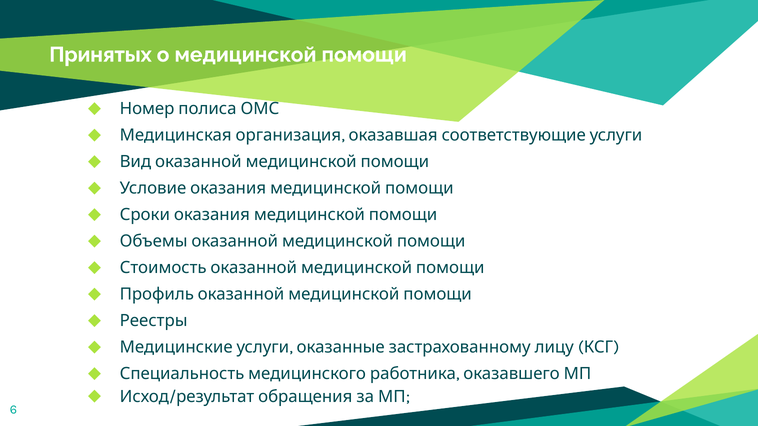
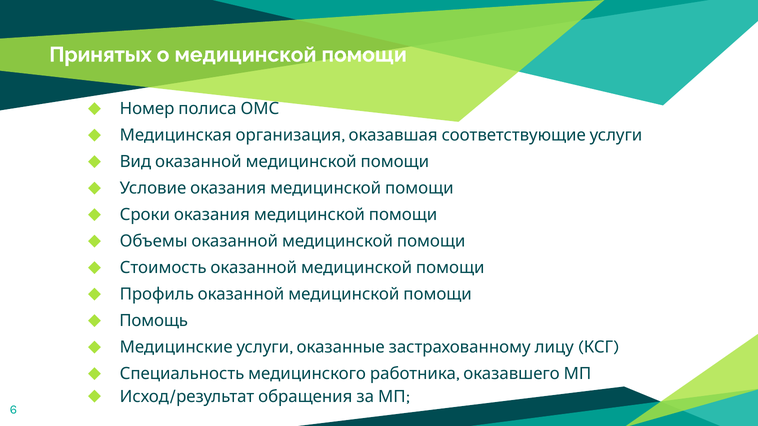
Реестры: Реестры -> Помощь
